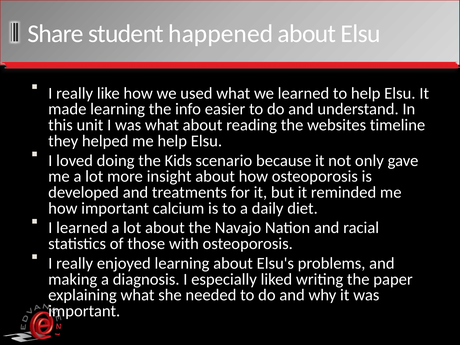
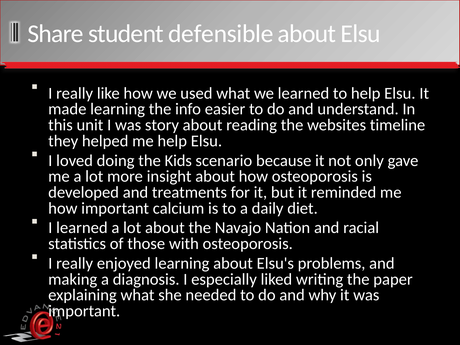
happened: happened -> defensible
was what: what -> story
